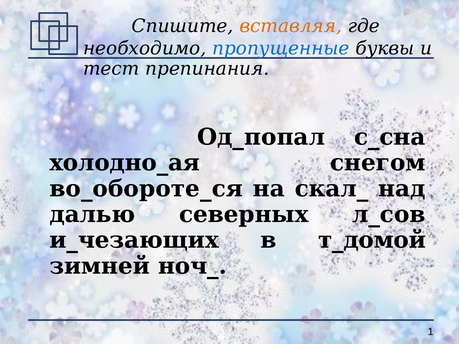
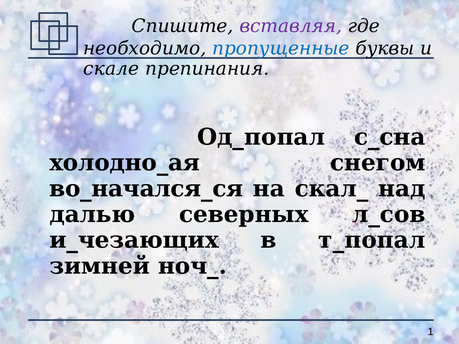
вставляя colour: orange -> purple
тест: тест -> скале
во_обороте_ся: во_обороте_ся -> во_начался_ся
т_домой: т_домой -> т_попал
